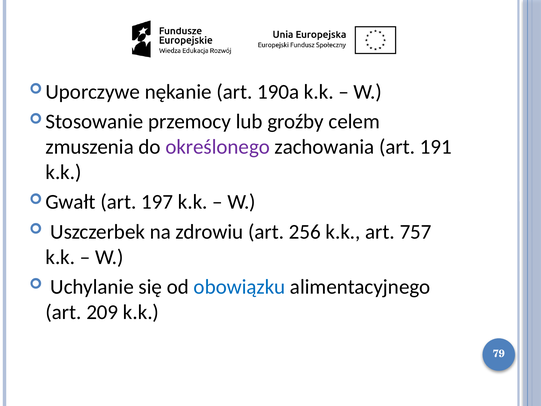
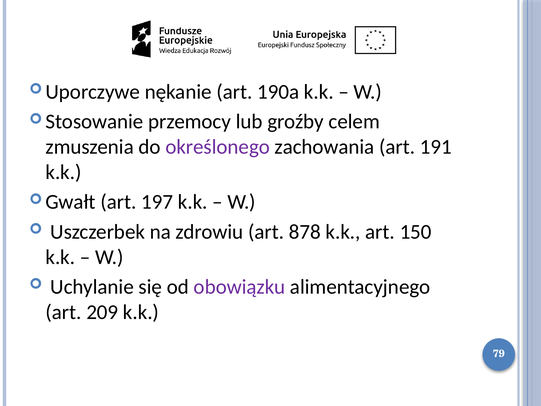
256: 256 -> 878
757: 757 -> 150
obowiązku colour: blue -> purple
